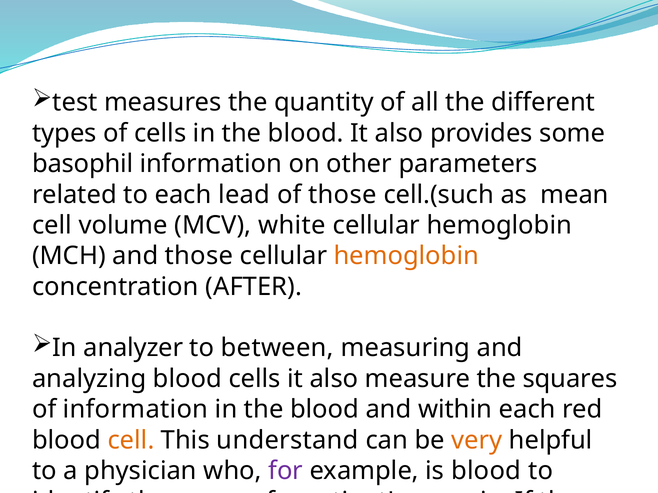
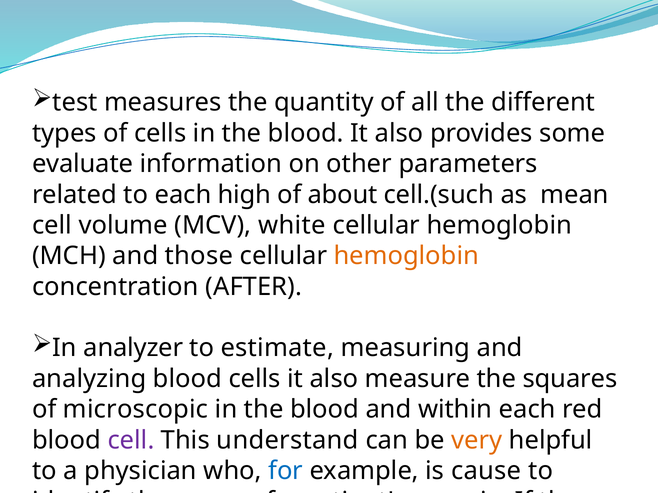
basophil: basophil -> evaluate
lead: lead -> high
of those: those -> about
between: between -> estimate
of information: information -> microscopic
cell at (131, 441) colour: orange -> purple
for colour: purple -> blue
is blood: blood -> cause
